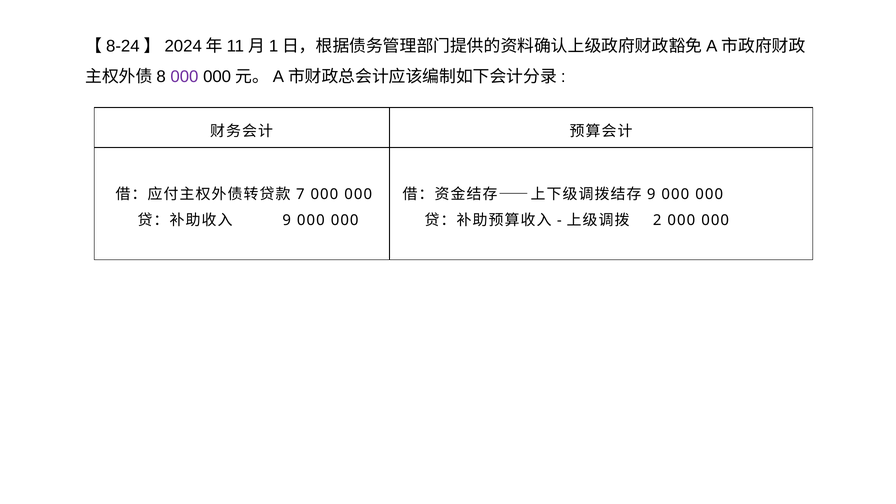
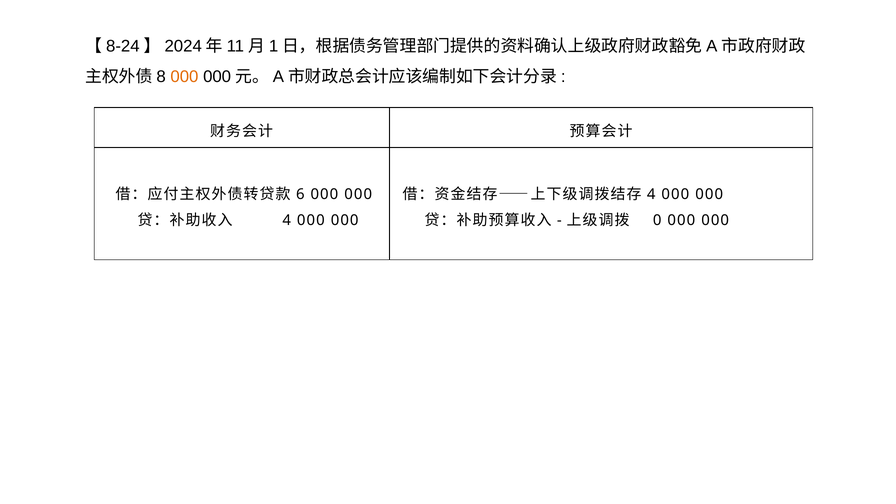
000 at (184, 77) colour: purple -> orange
7: 7 -> 6
9 at (651, 194): 9 -> 4
9 at (287, 220): 9 -> 4
2: 2 -> 0
